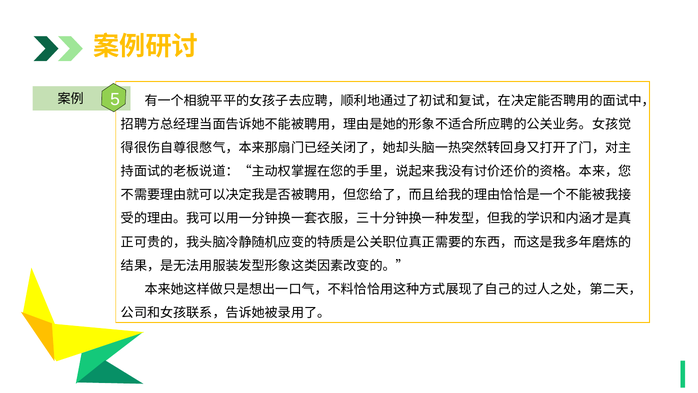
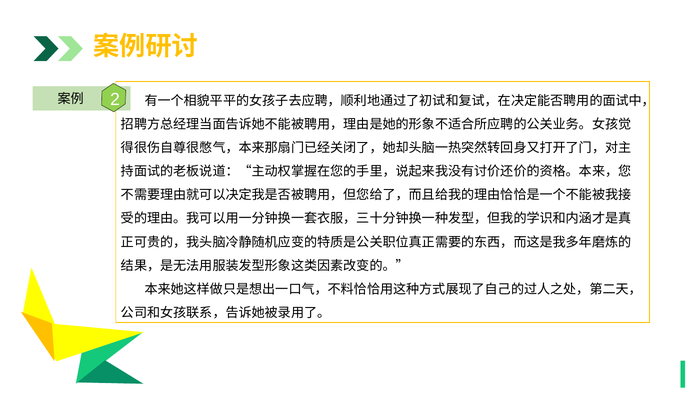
5: 5 -> 2
